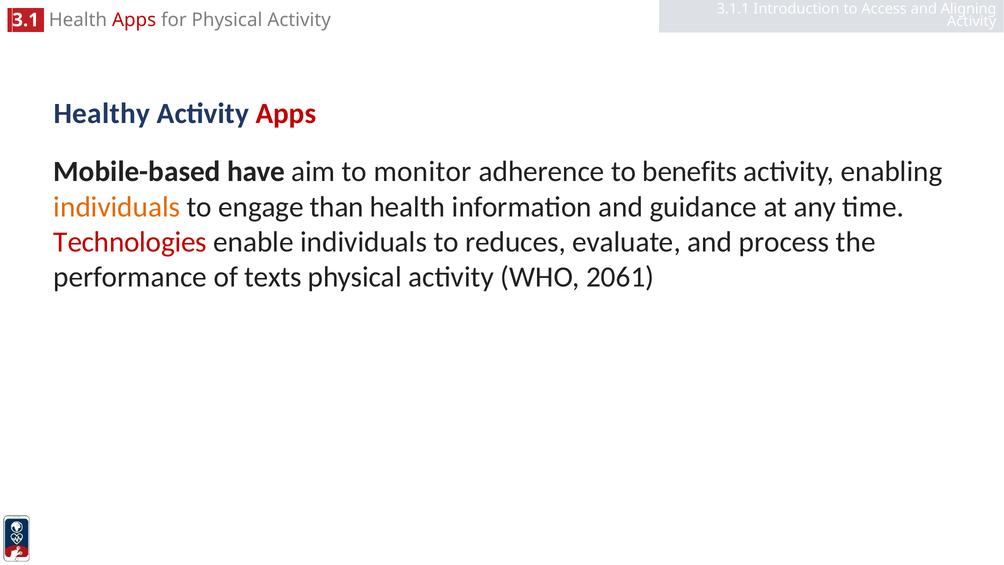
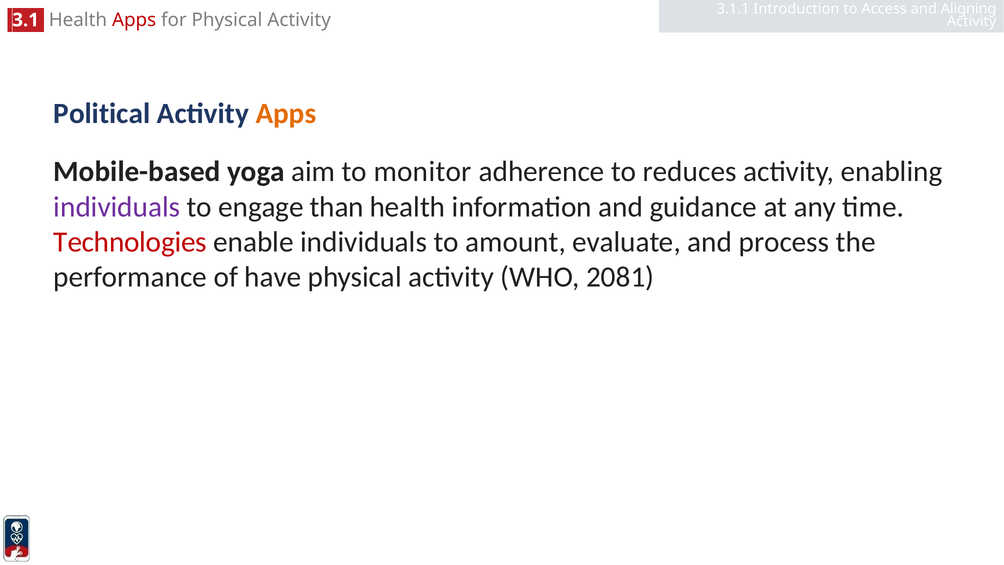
Healthy: Healthy -> Political
Apps at (286, 113) colour: red -> orange
have: have -> yoga
benefits: benefits -> reduces
individuals at (117, 207) colour: orange -> purple
reduces: reduces -> amount
texts: texts -> have
2061: 2061 -> 2081
